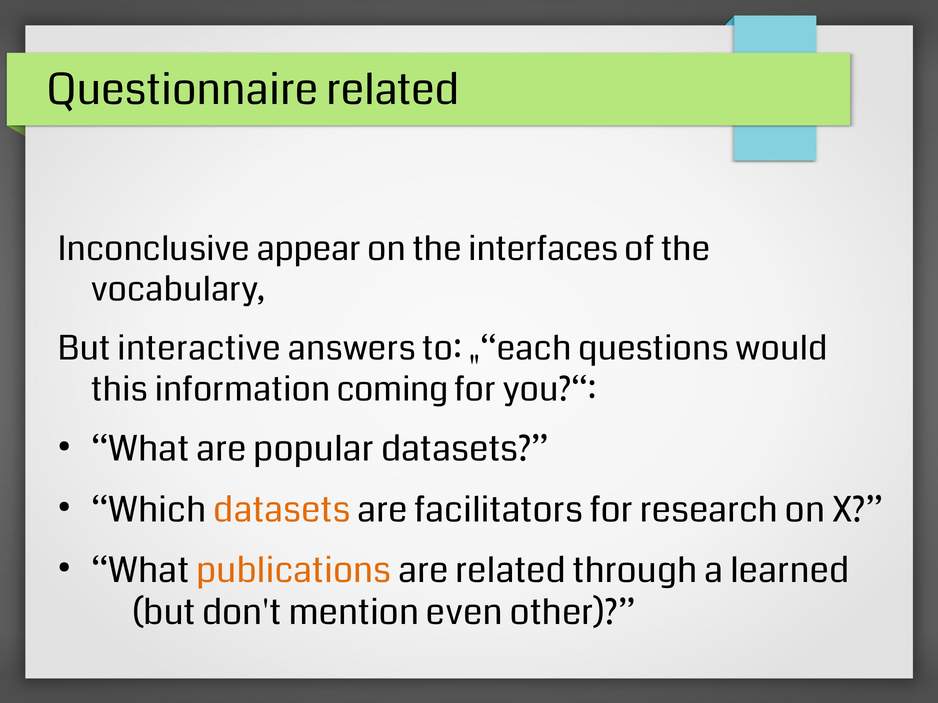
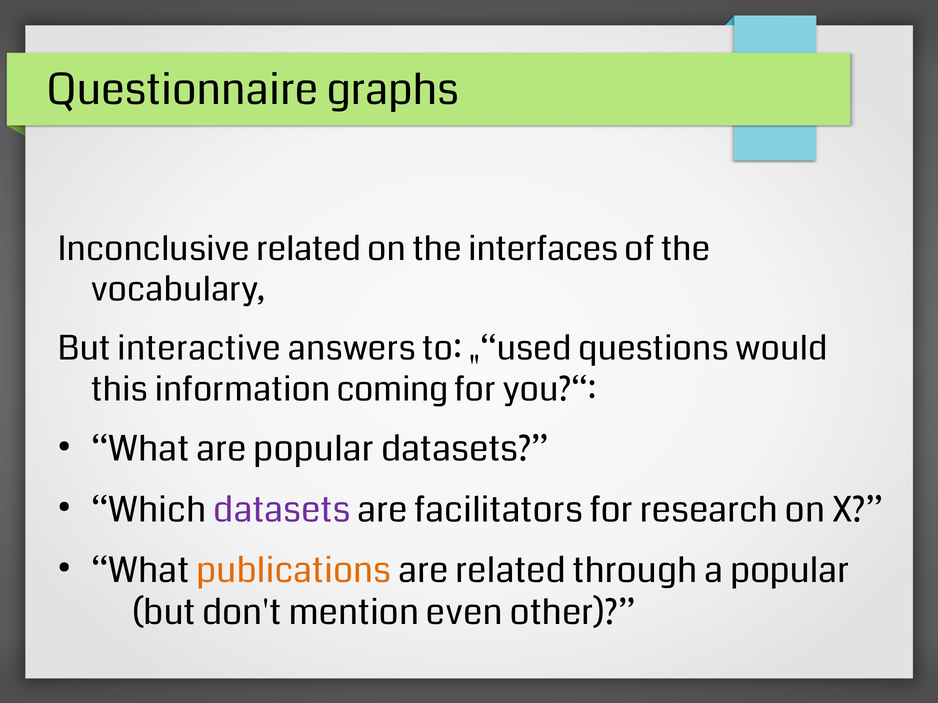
Questionnaire related: related -> graphs
Inconclusive appear: appear -> related
„“each: „“each -> „“used
datasets at (282, 510) colour: orange -> purple
a learned: learned -> popular
